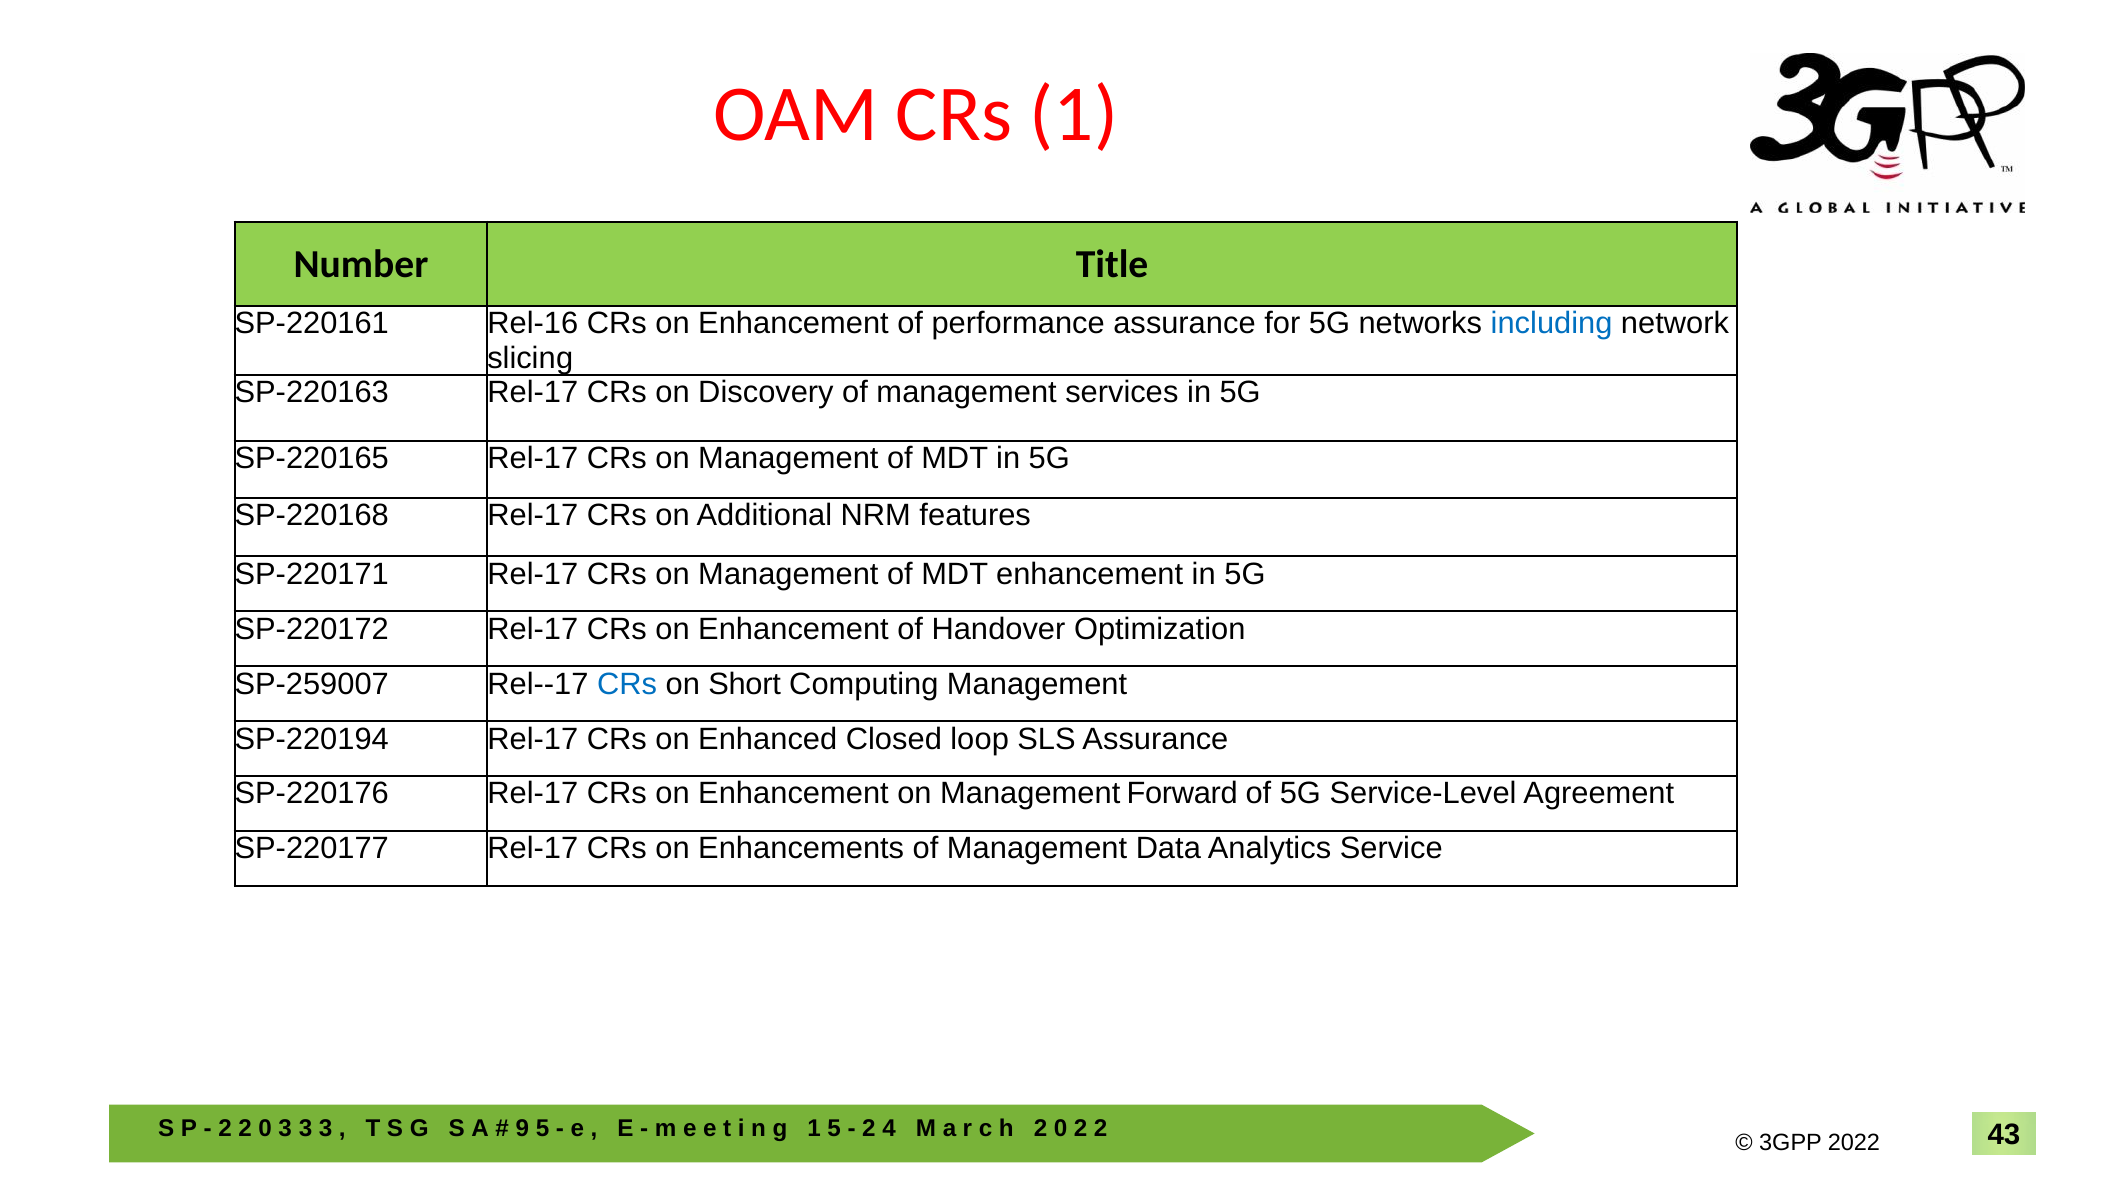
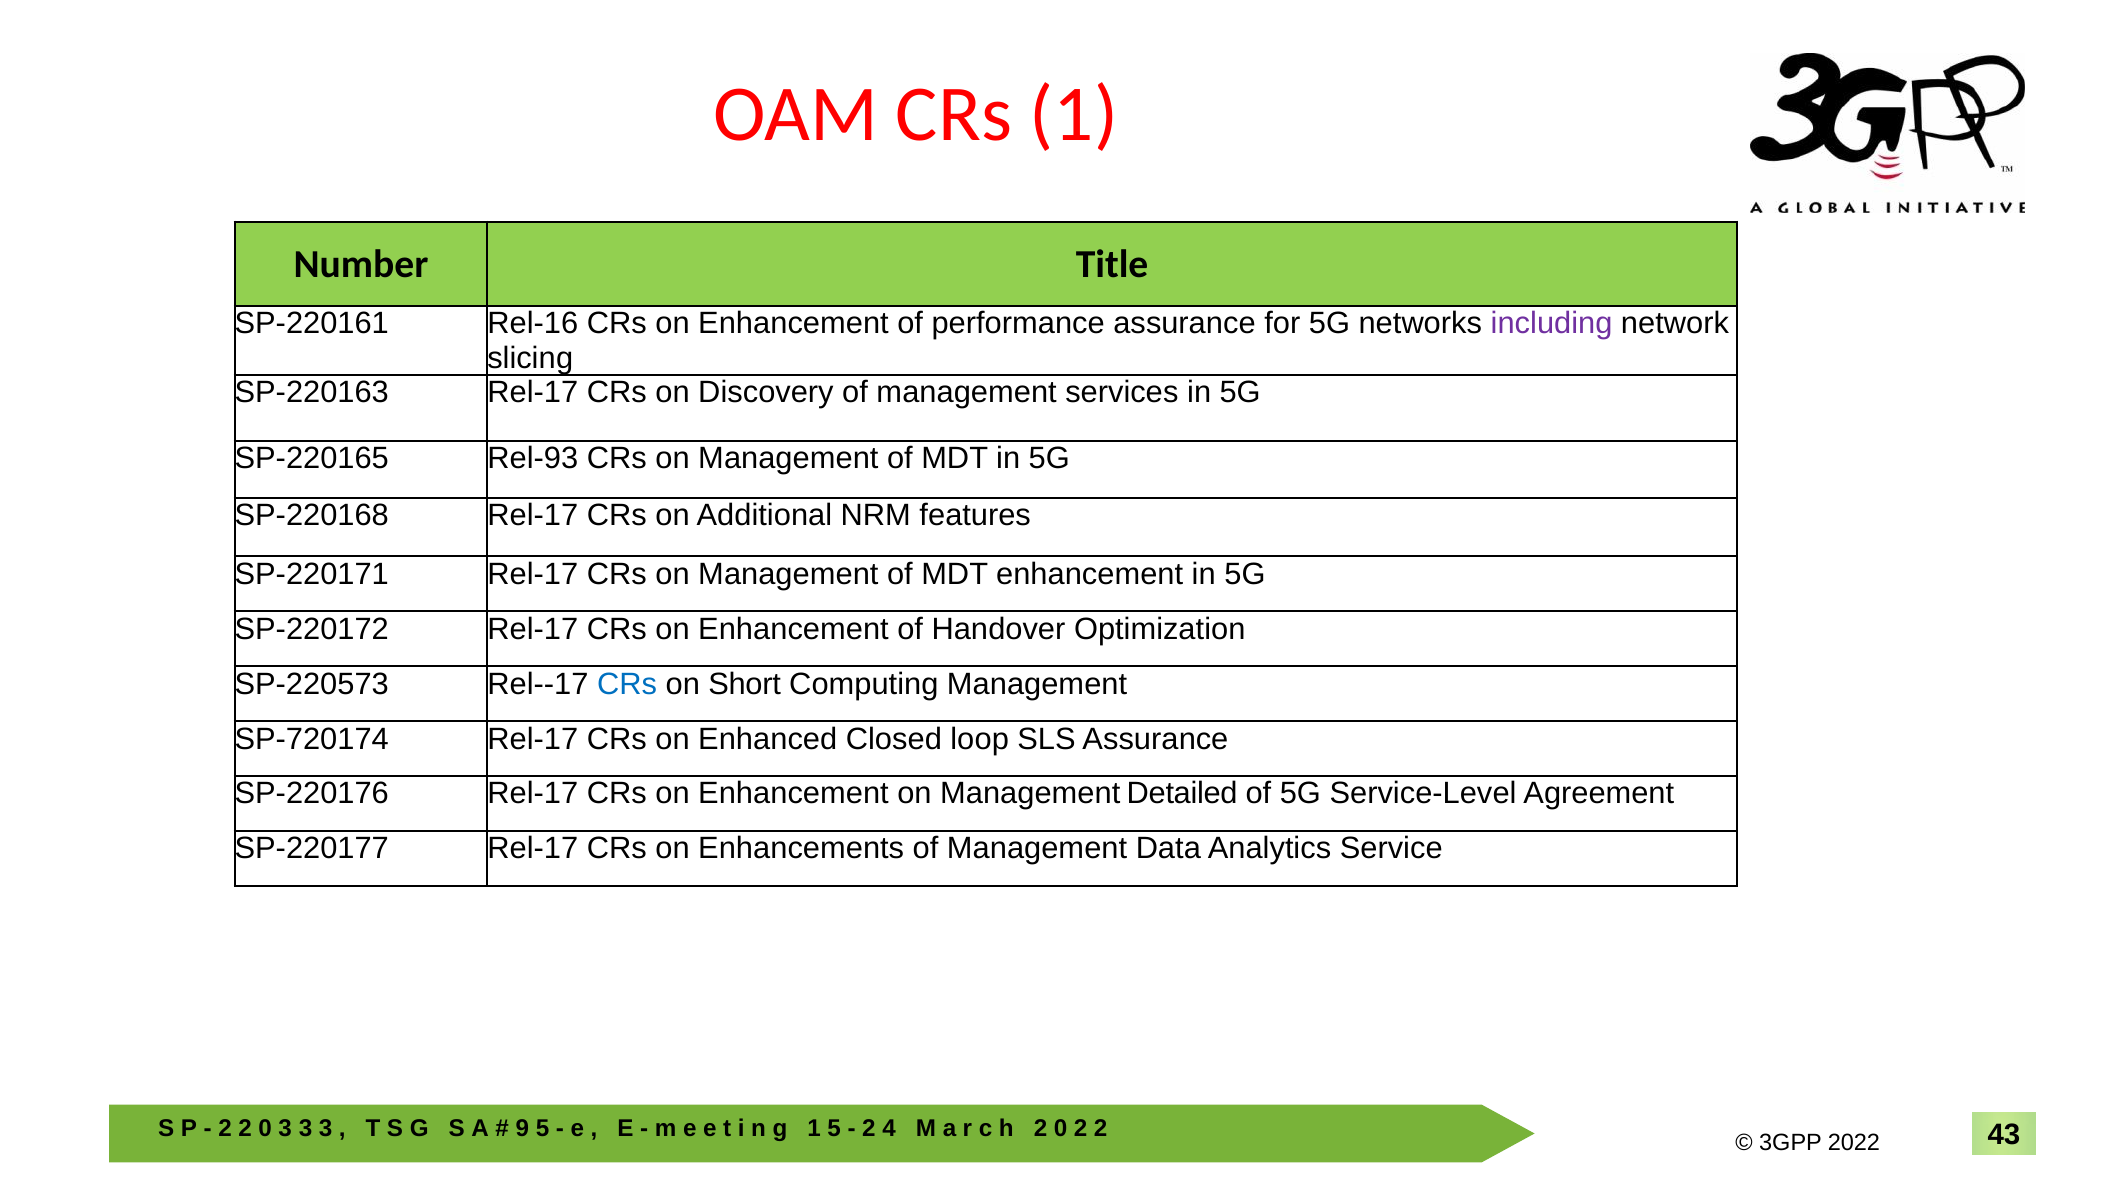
including colour: blue -> purple
SP-220165 Rel-17: Rel-17 -> Rel-93
SP-259007: SP-259007 -> SP-220573
SP-220194: SP-220194 -> SP-720174
Forward: Forward -> Detailed
